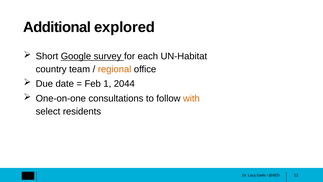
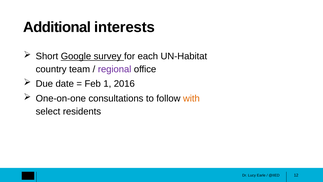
explored: explored -> interests
regional colour: orange -> purple
2044: 2044 -> 2016
